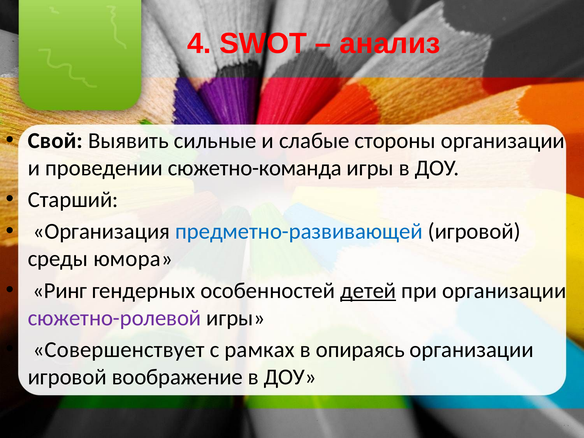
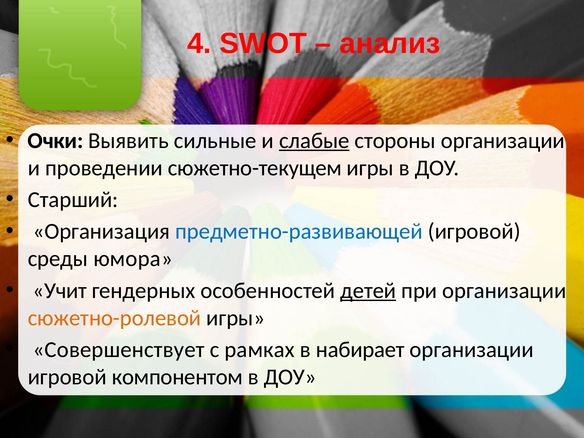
Свой: Свой -> Очки
слабые underline: none -> present
сюжетно-команда: сюжетно-команда -> сюжетно-текущем
Ринг: Ринг -> Учит
сюжетно-ролевой colour: purple -> orange
опираясь: опираясь -> набирает
воображение: воображение -> компонентом
